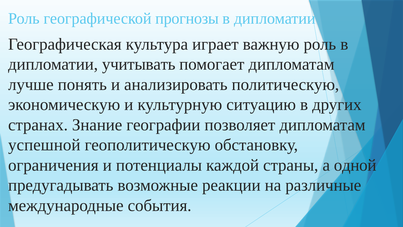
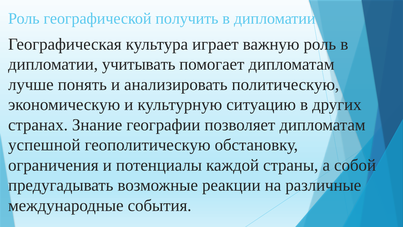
прогнозы: прогнозы -> получить
одной: одной -> собой
